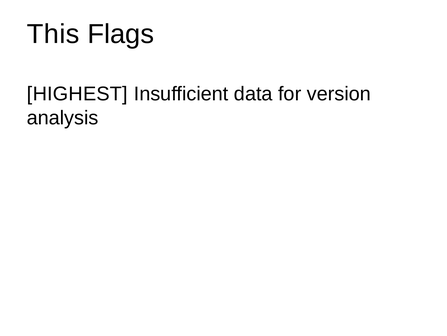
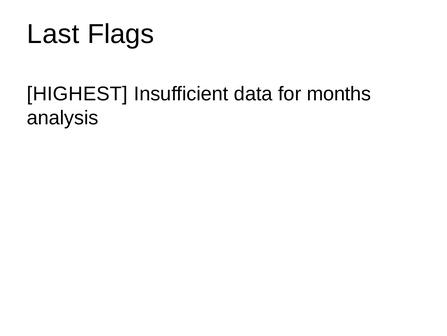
This: This -> Last
version: version -> months
